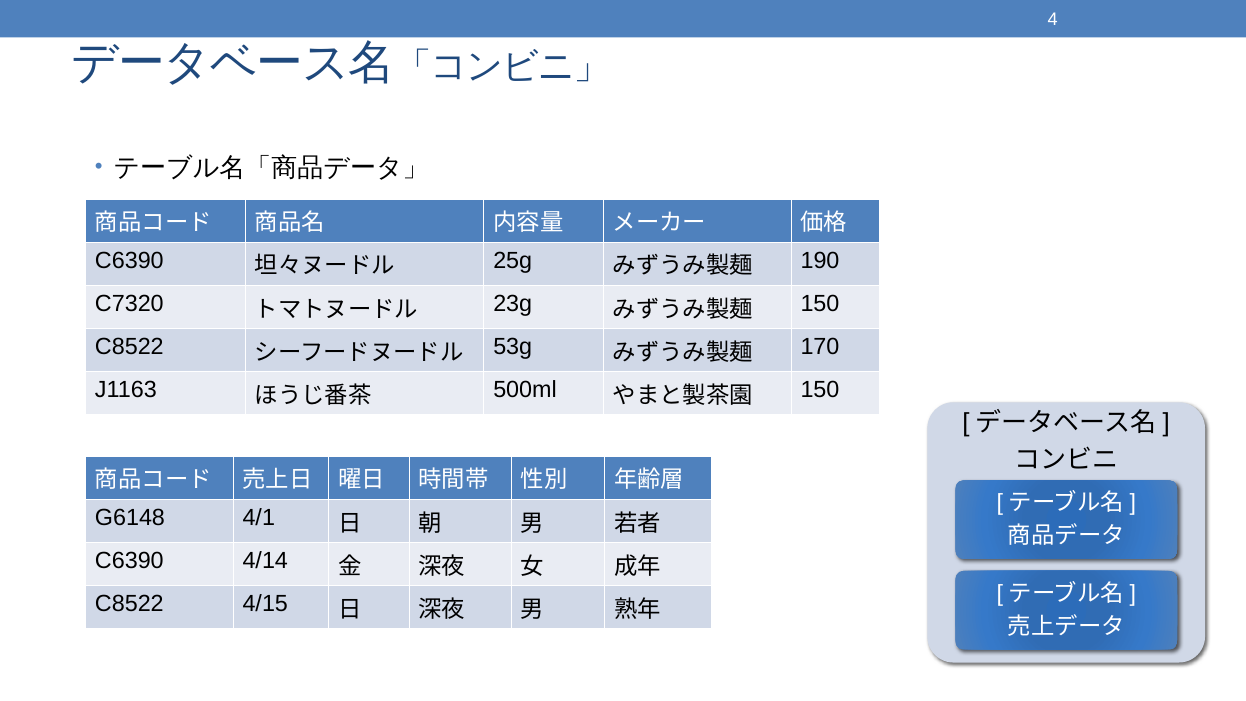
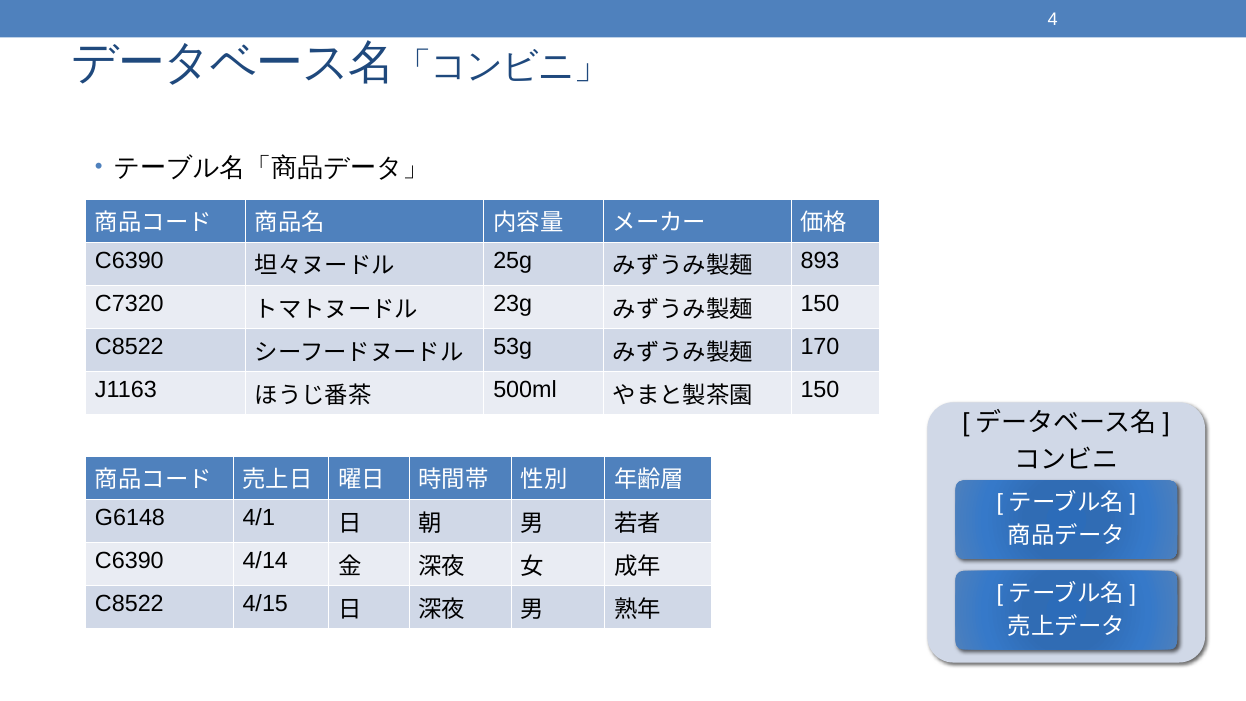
190: 190 -> 893
